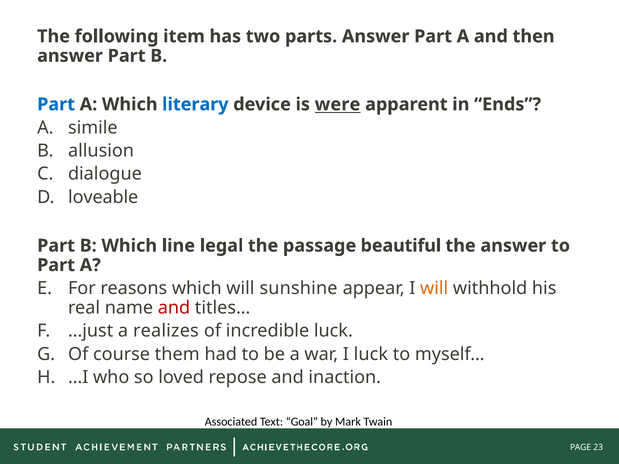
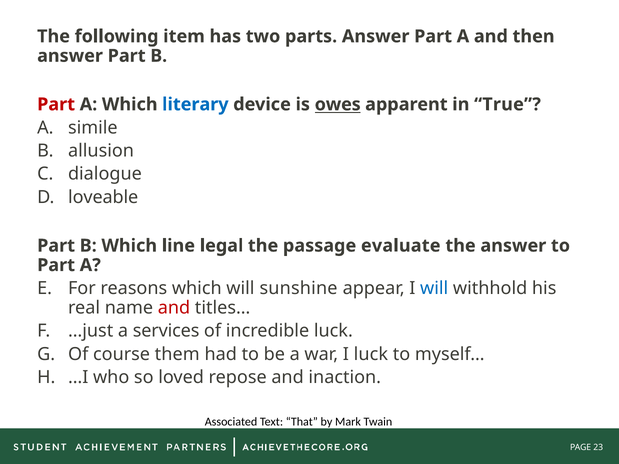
Part at (56, 104) colour: blue -> red
were: were -> owes
Ends: Ends -> True
beautiful: beautiful -> evaluate
will at (434, 289) colour: orange -> blue
realizes: realizes -> services
Goal: Goal -> That
